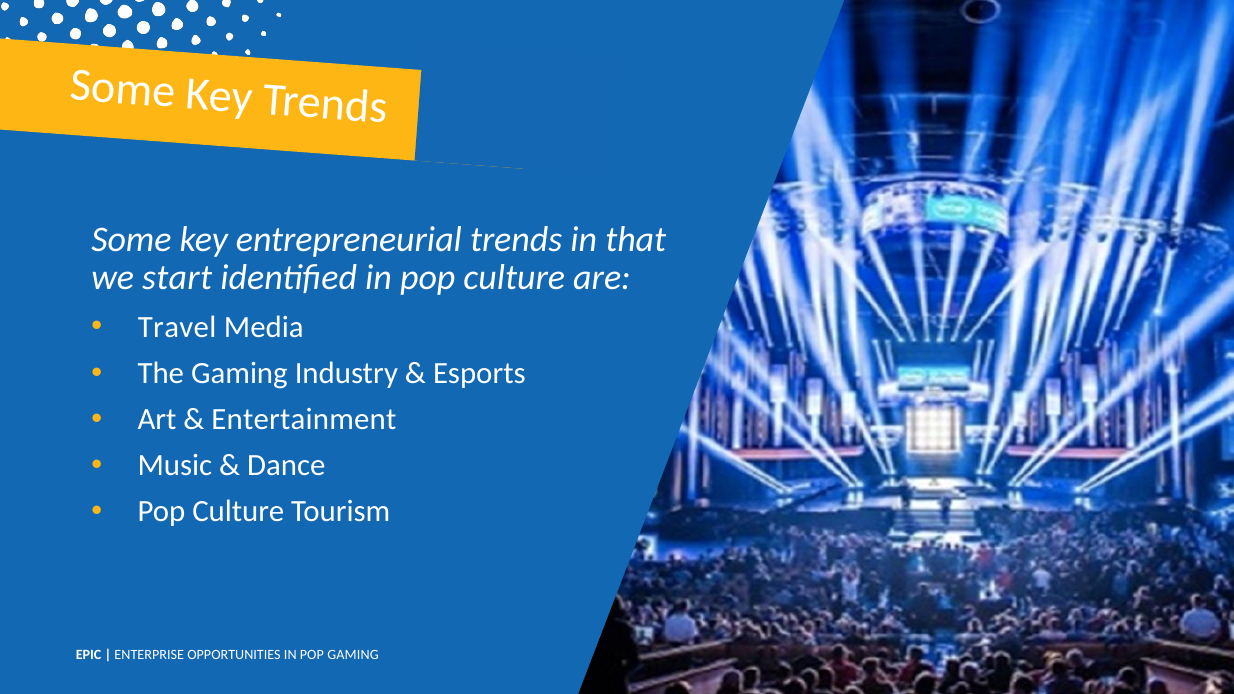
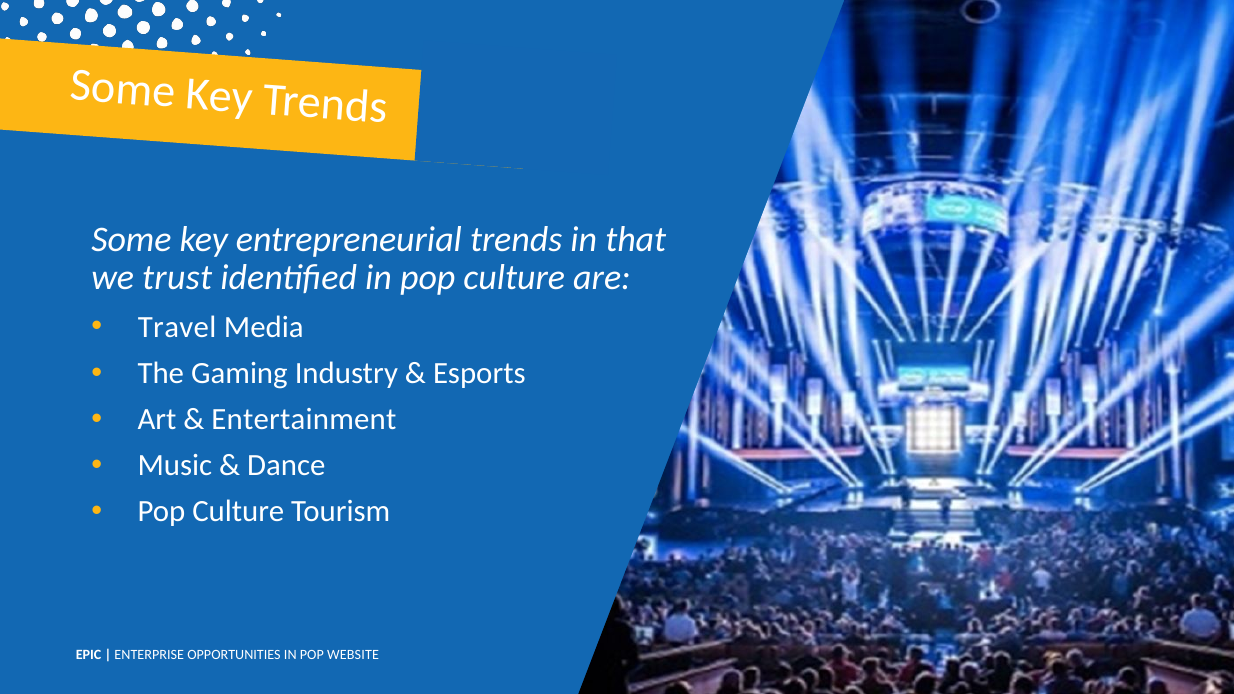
start: start -> trust
POP GAMING: GAMING -> WEBSITE
